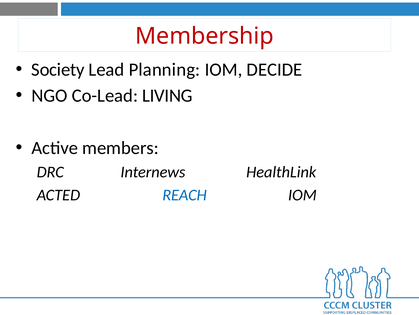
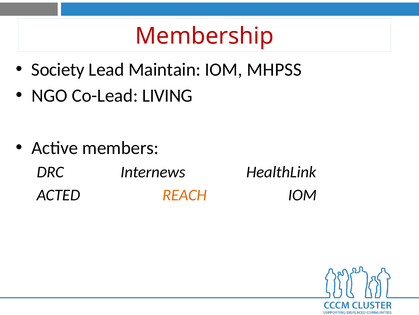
Planning: Planning -> Maintain
DECIDE: DECIDE -> MHPSS
REACH colour: blue -> orange
